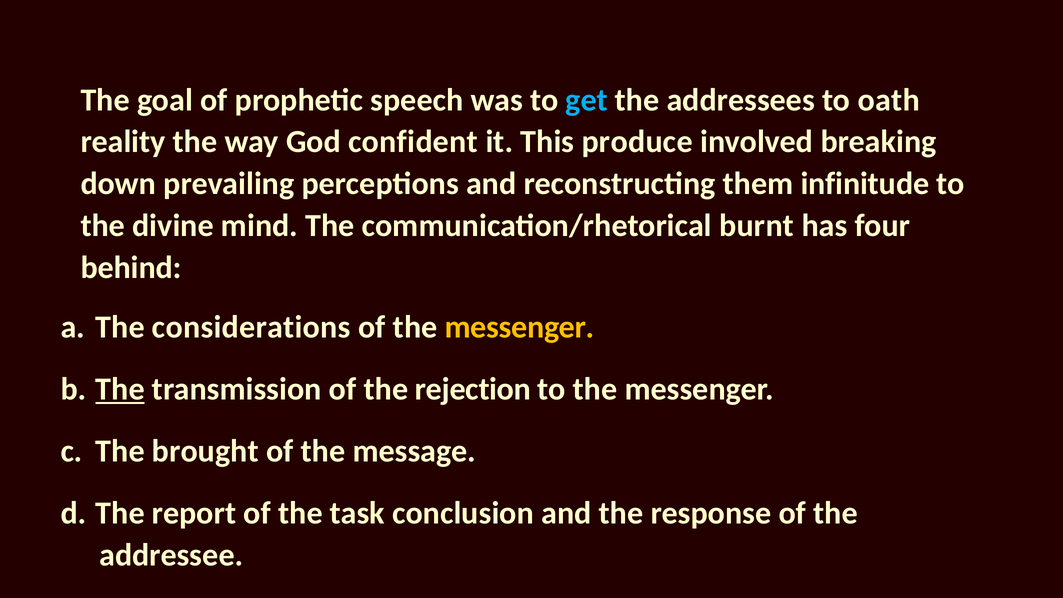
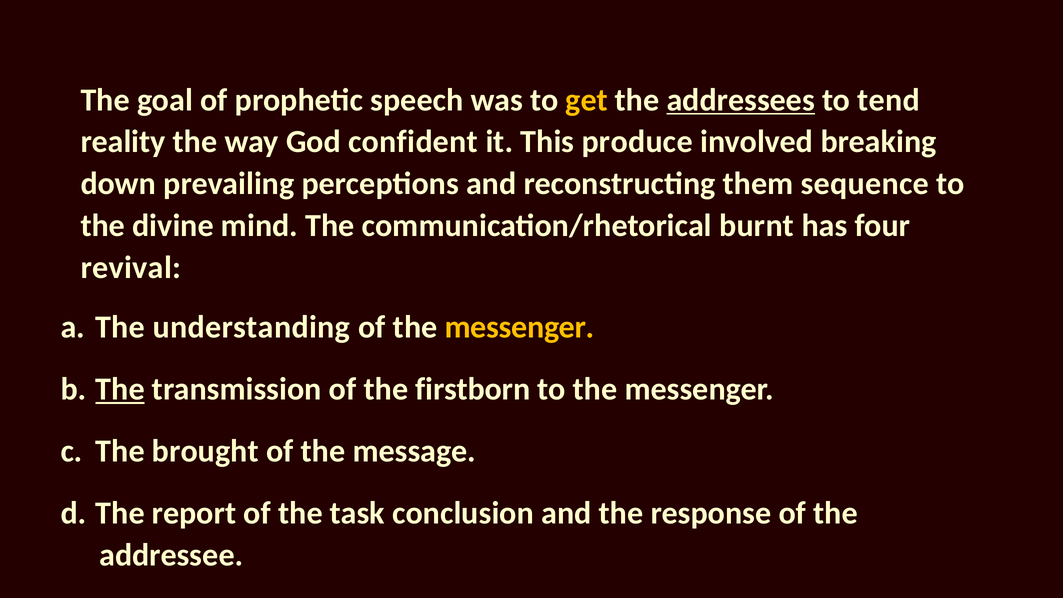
get colour: light blue -> yellow
addressees underline: none -> present
oath: oath -> tend
infinitude: infinitude -> sequence
behind: behind -> revival
considerations: considerations -> understanding
rejection: rejection -> firstborn
